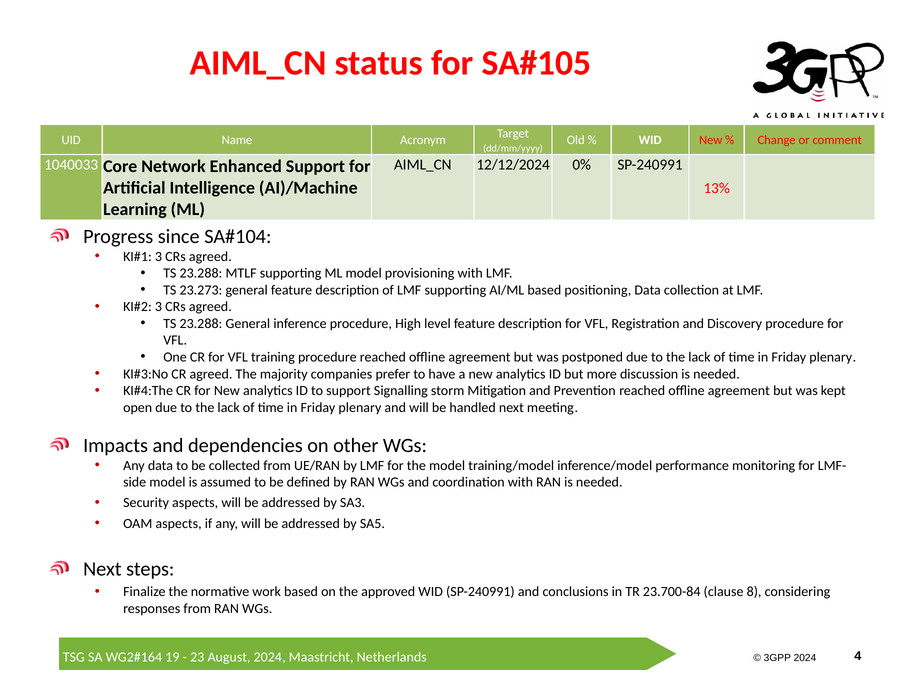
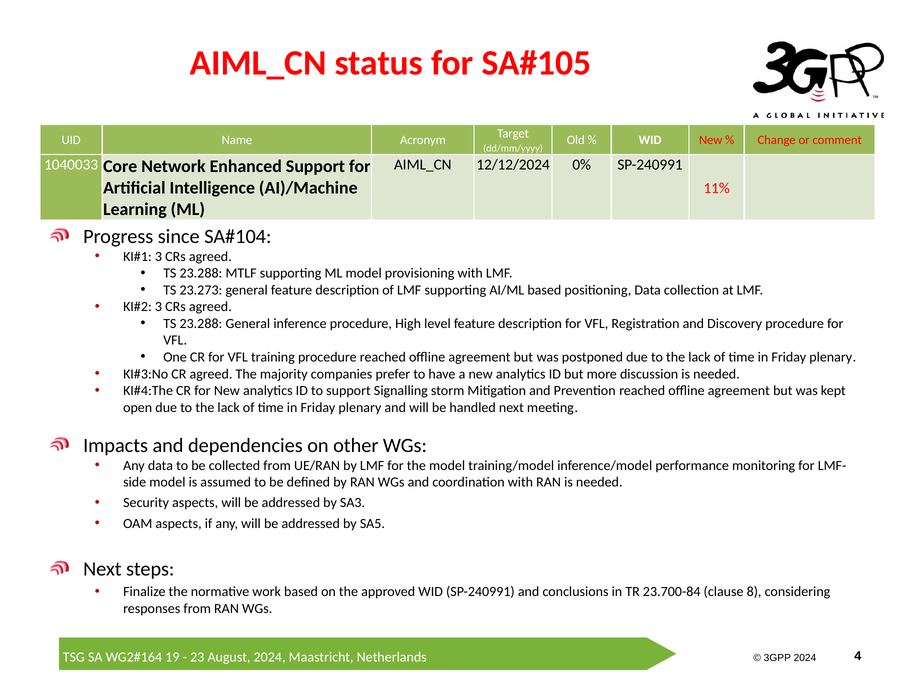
13%: 13% -> 11%
